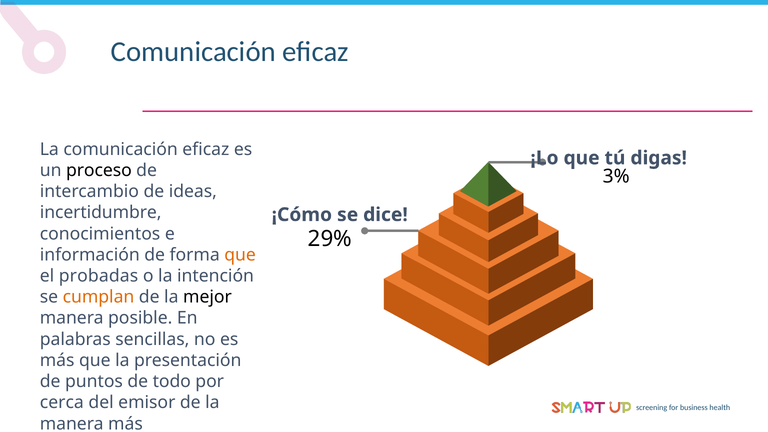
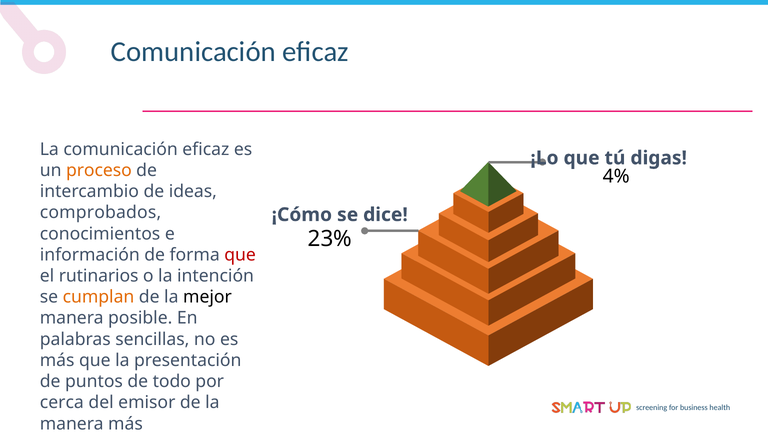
proceso colour: black -> orange
3%: 3% -> 4%
incertidumbre: incertidumbre -> comprobados
29%: 29% -> 23%
que at (240, 255) colour: orange -> red
probadas: probadas -> rutinarios
